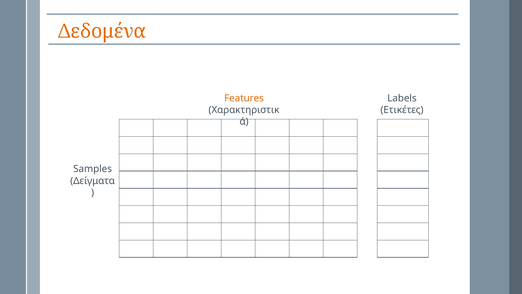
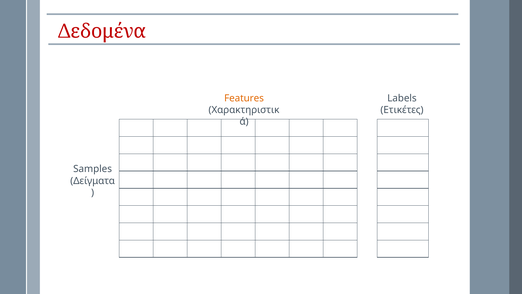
Δεδομένα colour: orange -> red
